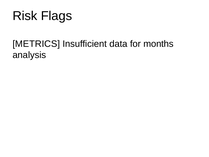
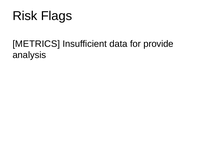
months: months -> provide
